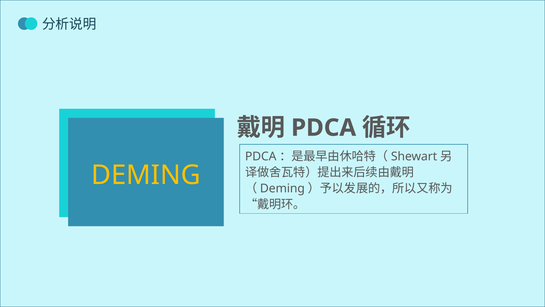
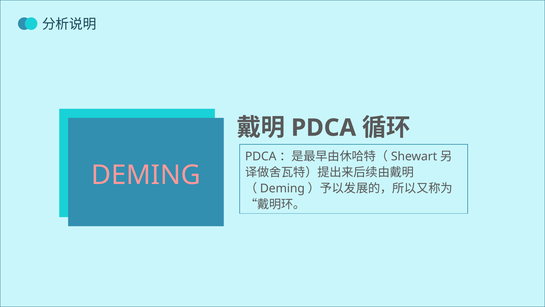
DEMING colour: yellow -> pink
